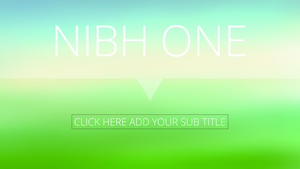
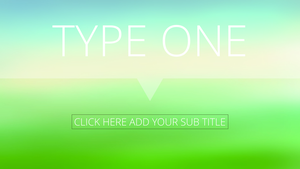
NIBH: NIBH -> TYPE
